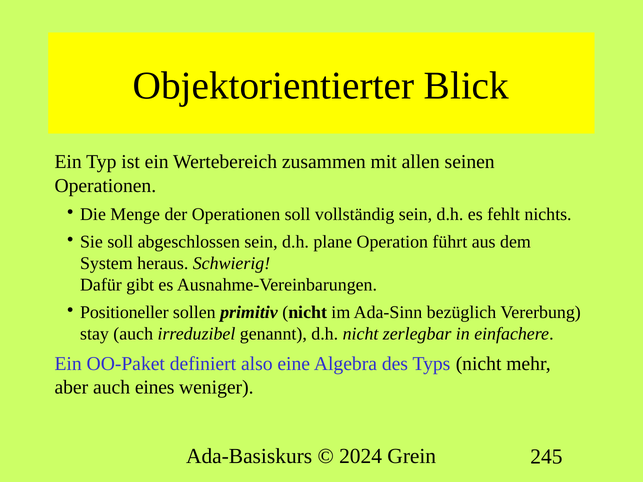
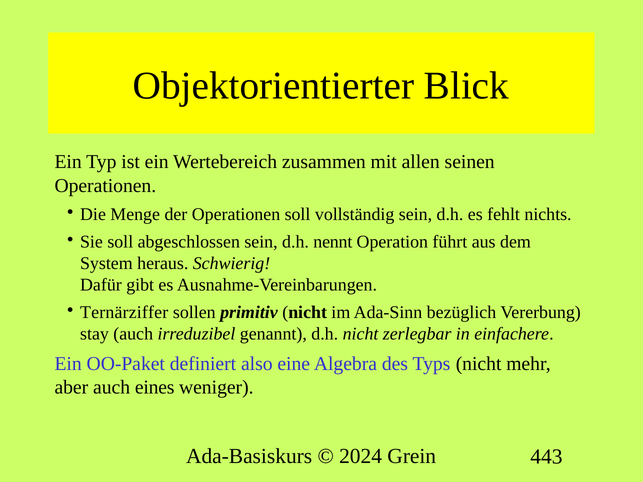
plane: plane -> nennt
Positioneller: Positioneller -> Ternärziffer
245: 245 -> 443
